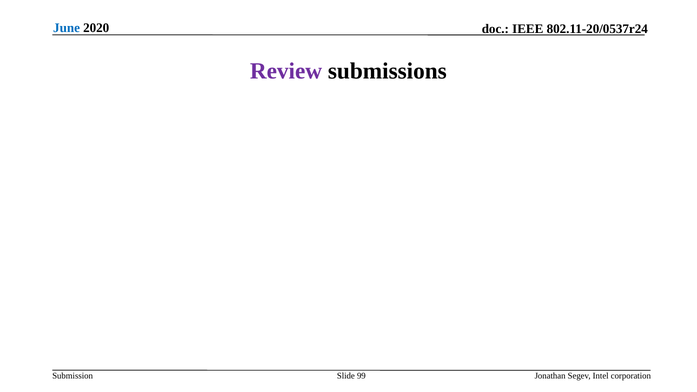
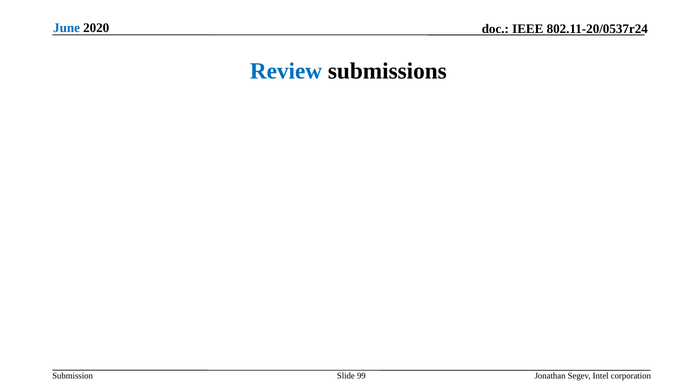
Review colour: purple -> blue
